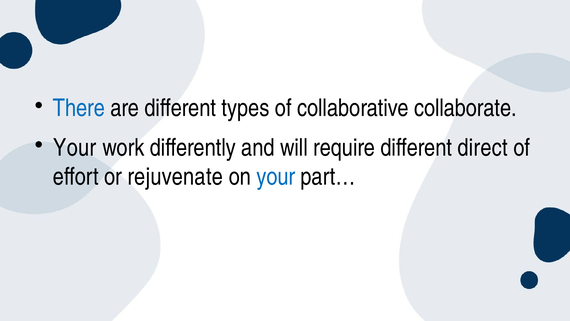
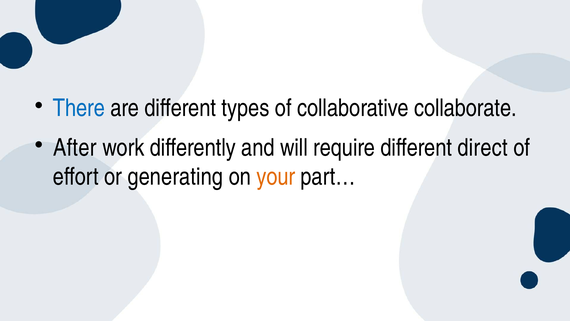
Your at (75, 147): Your -> After
rejuvenate: rejuvenate -> generating
your at (276, 177) colour: blue -> orange
